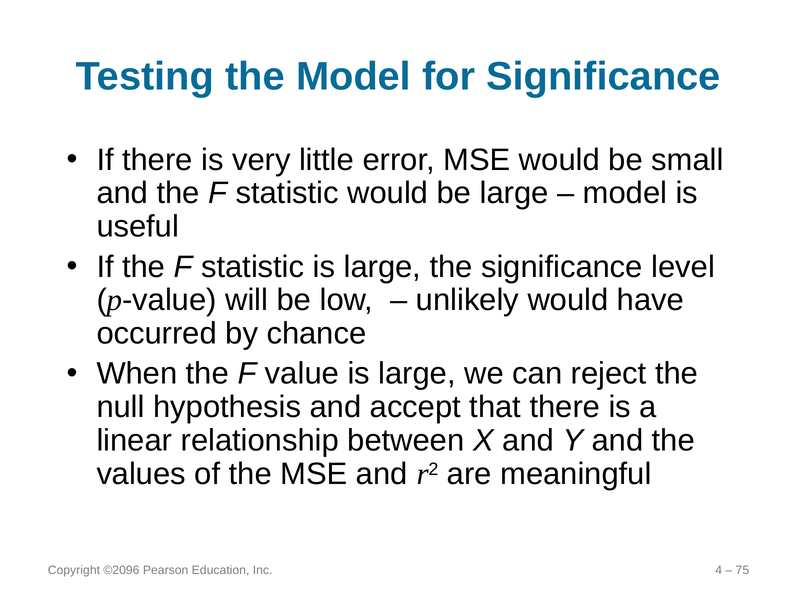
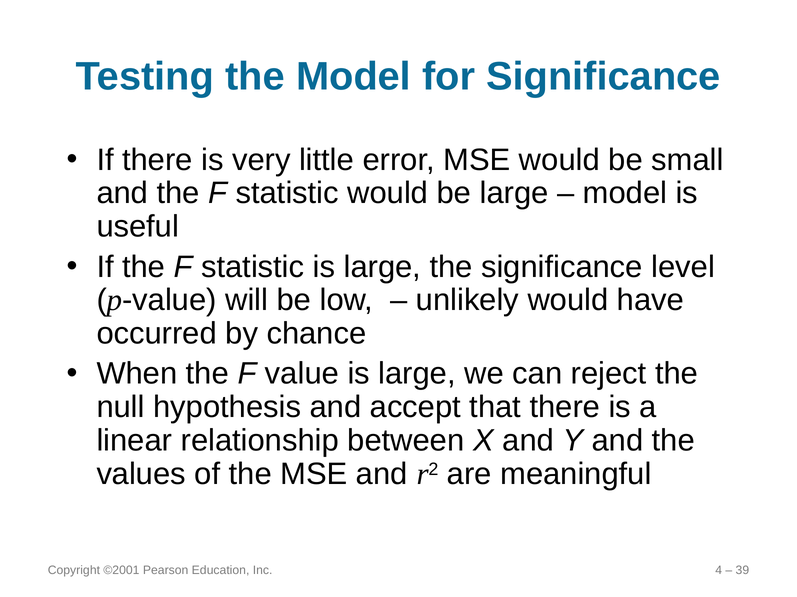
©2096: ©2096 -> ©2001
75: 75 -> 39
